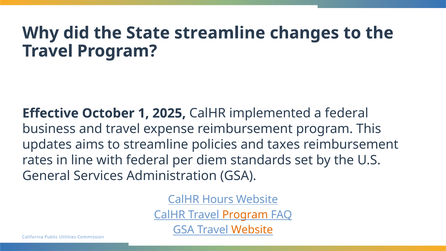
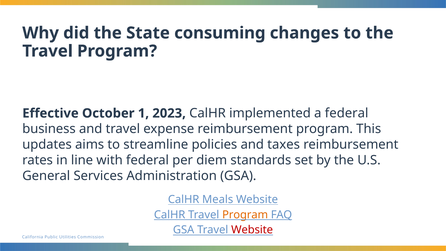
State streamline: streamline -> consuming
2025: 2025 -> 2023
Hours: Hours -> Meals
Website at (252, 230) colour: orange -> red
